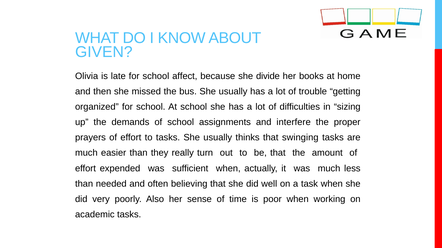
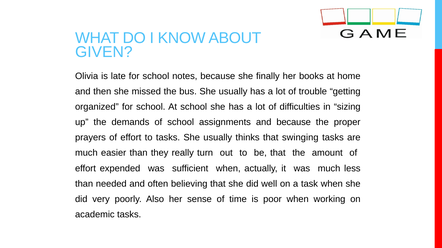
affect: affect -> notes
divide: divide -> finally
and interfere: interfere -> because
